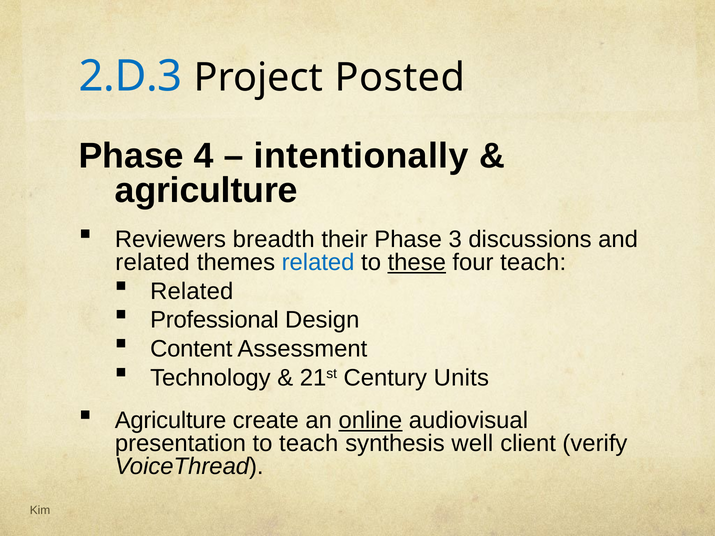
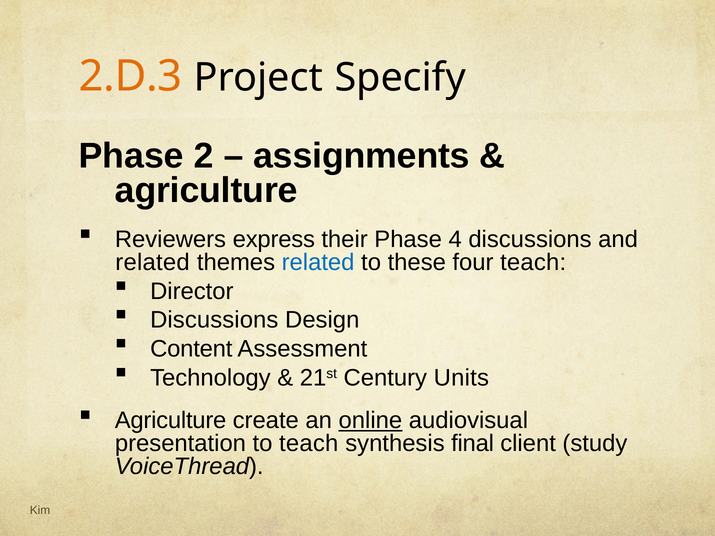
2.D.3 colour: blue -> orange
Posted: Posted -> Specify
4: 4 -> 2
intentionally: intentionally -> assignments
breadth: breadth -> express
3: 3 -> 4
these underline: present -> none
Related at (192, 291): Related -> Director
Professional at (214, 320): Professional -> Discussions
well: well -> final
verify: verify -> study
